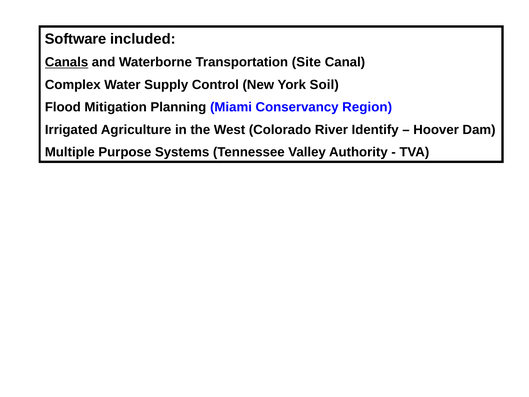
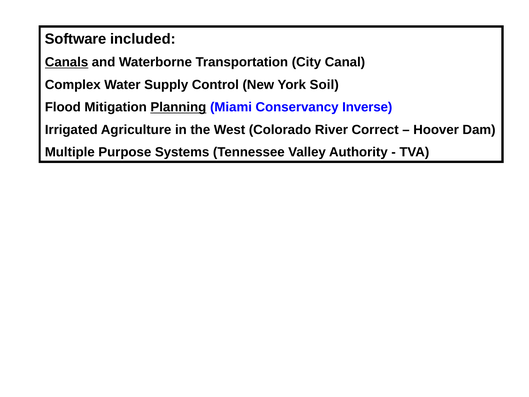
Site: Site -> City
Planning underline: none -> present
Region: Region -> Inverse
Identify: Identify -> Correct
